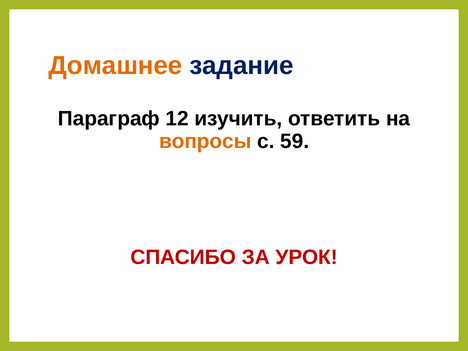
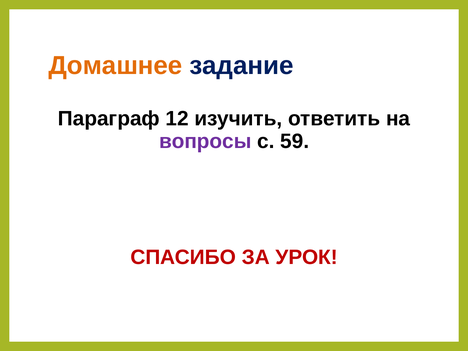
вопросы colour: orange -> purple
